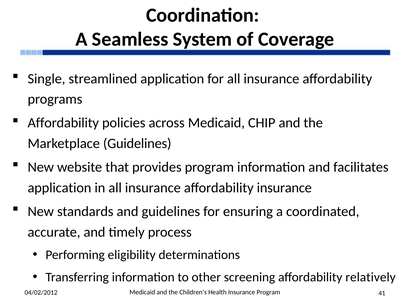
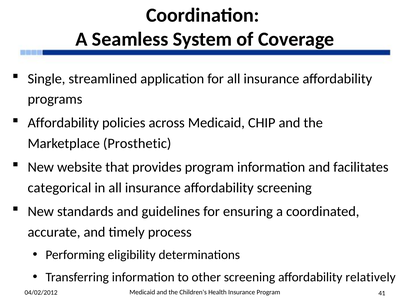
Marketplace Guidelines: Guidelines -> Prosthetic
application at (59, 188): application -> categorical
affordability insurance: insurance -> screening
